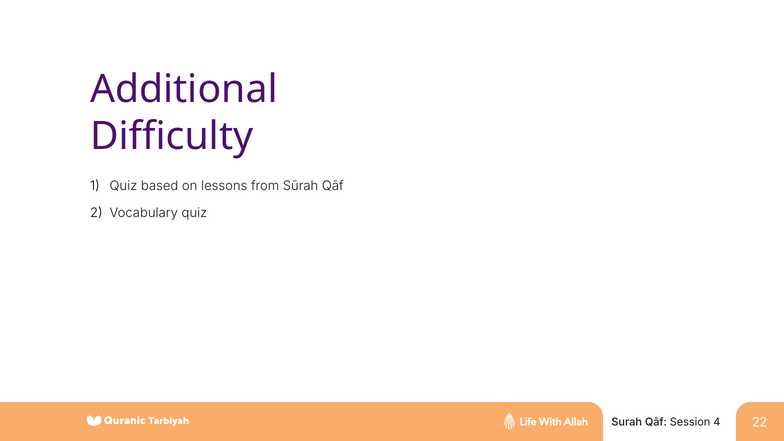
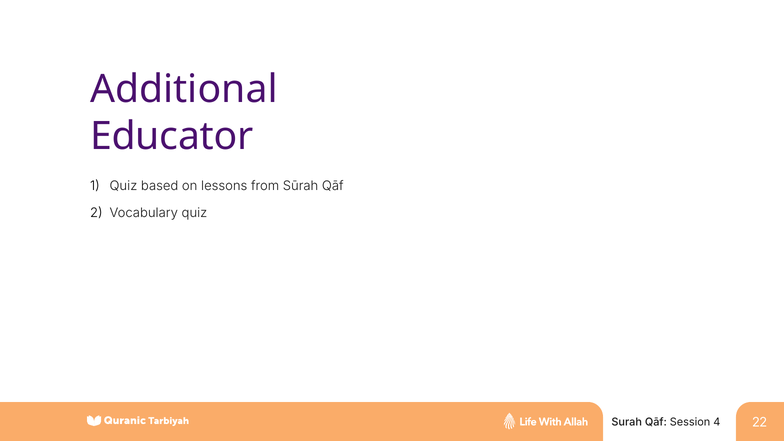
Difficulty: Difficulty -> Educator
